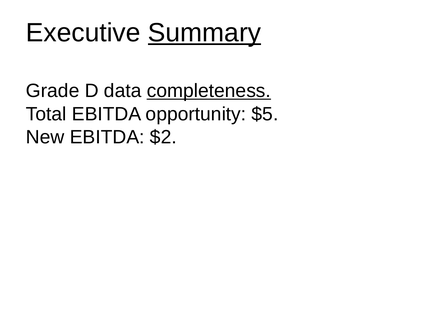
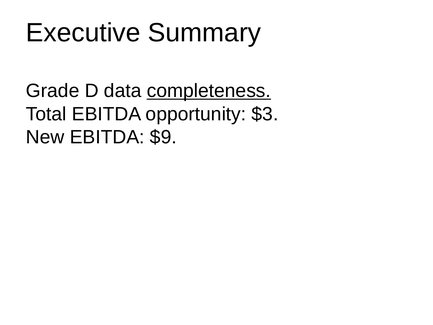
Summary underline: present -> none
$5: $5 -> $3
$2: $2 -> $9
